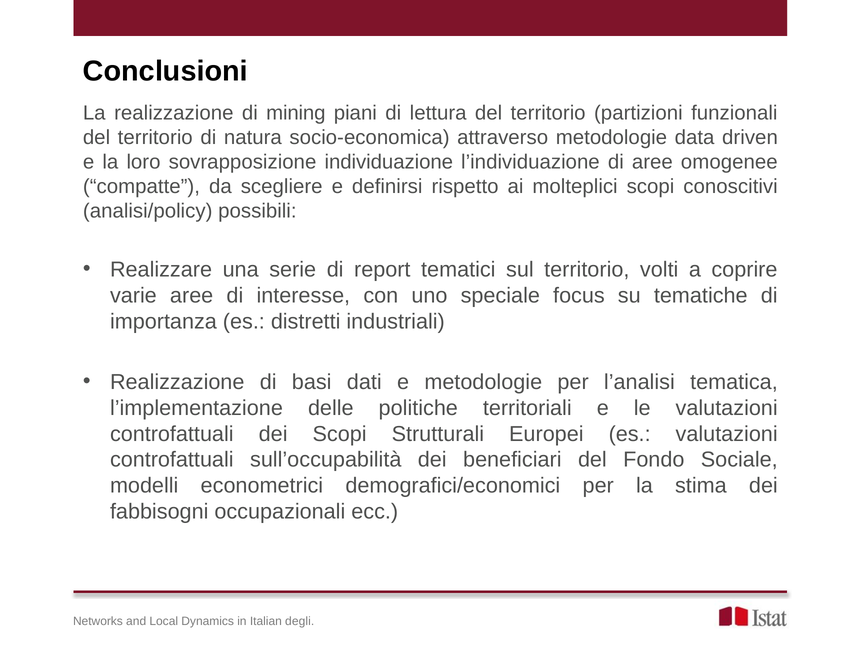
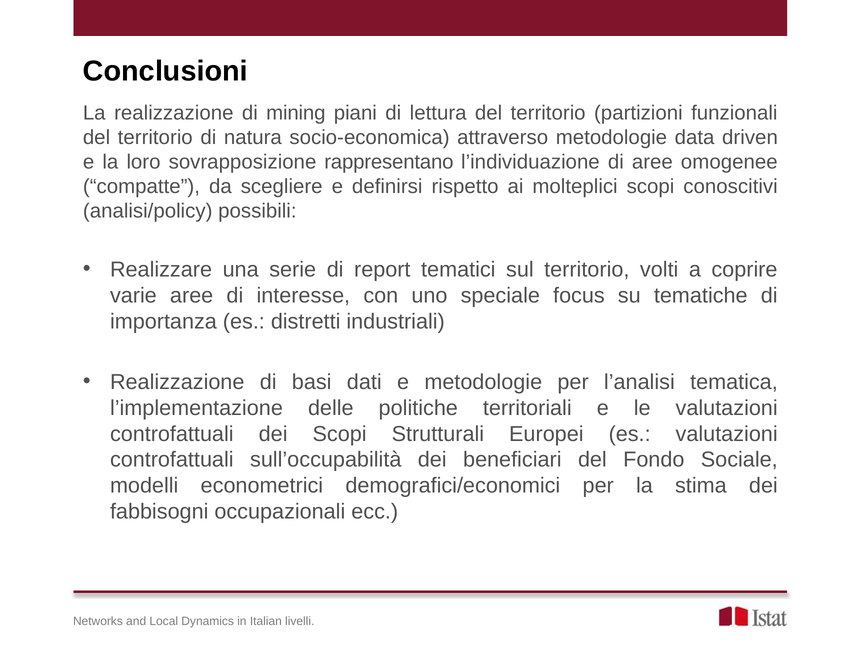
individuazione: individuazione -> rappresentano
degli: degli -> livelli
